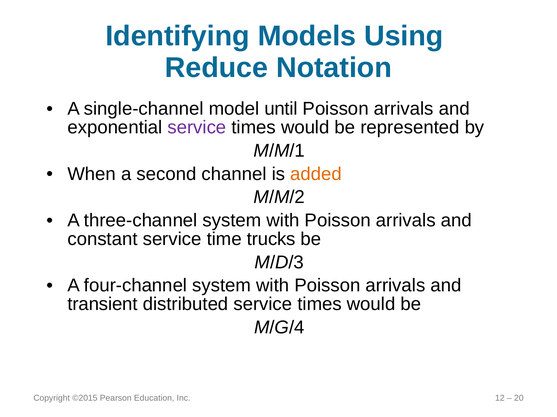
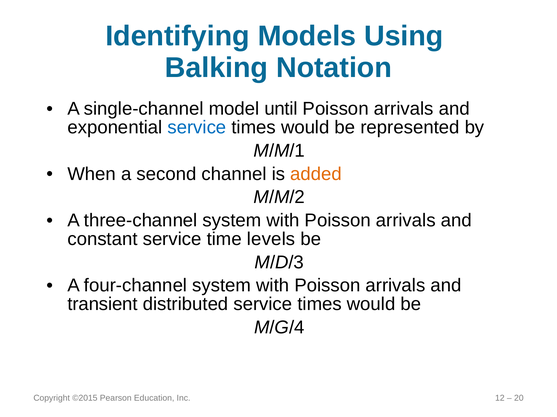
Reduce: Reduce -> Balking
service at (197, 128) colour: purple -> blue
trucks: trucks -> levels
